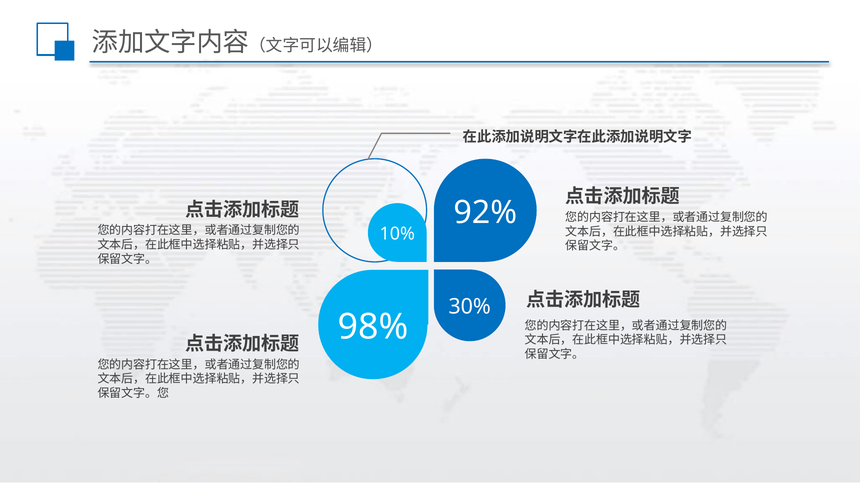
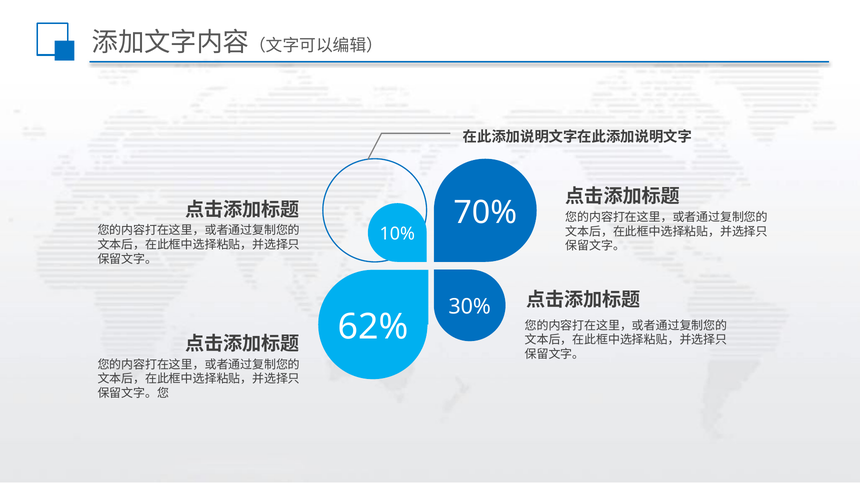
92%: 92% -> 70%
98%: 98% -> 62%
